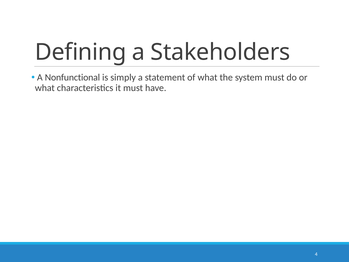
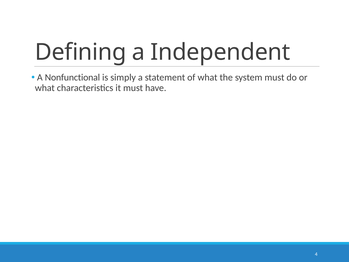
Stakeholders: Stakeholders -> Independent
